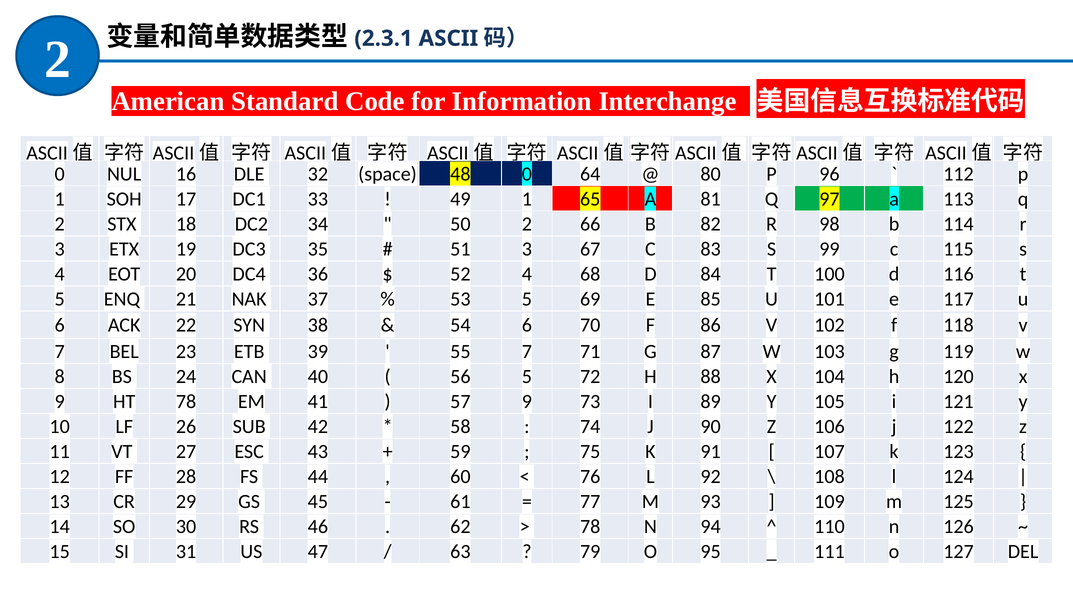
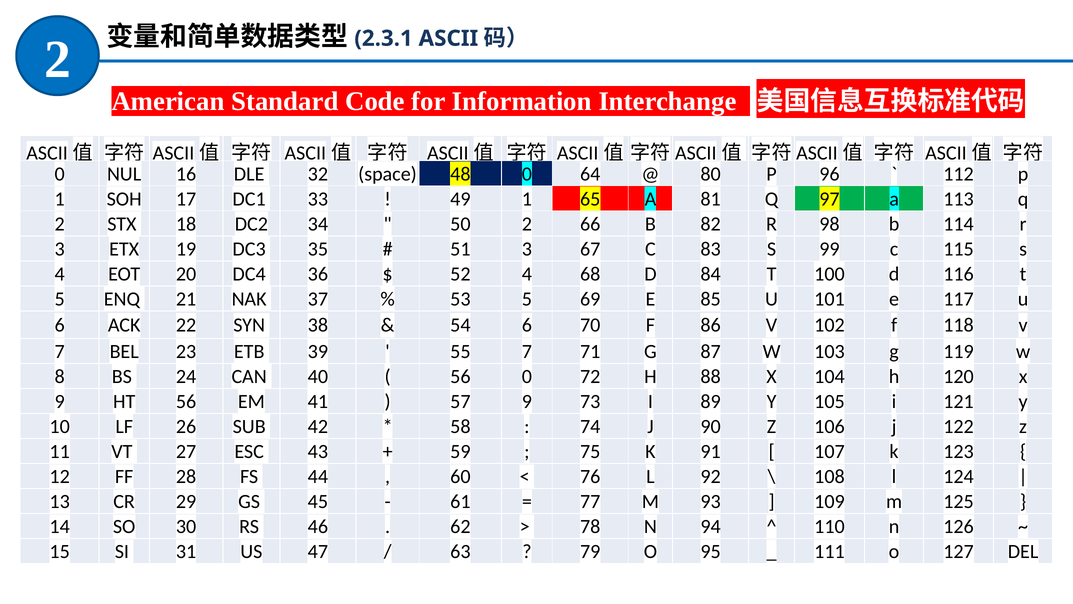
56 5: 5 -> 0
HT 78: 78 -> 56
